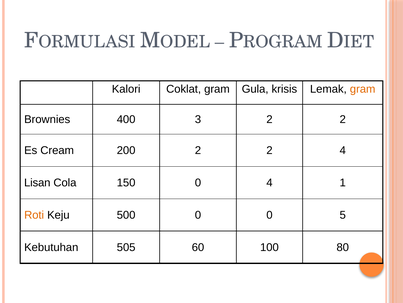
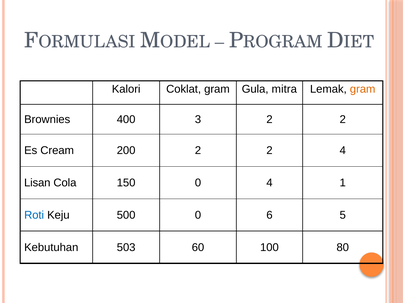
krisis: krisis -> mitra
Roti colour: orange -> blue
0 0: 0 -> 6
505: 505 -> 503
